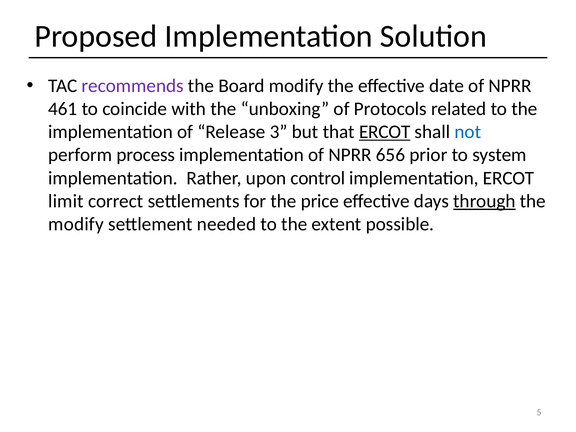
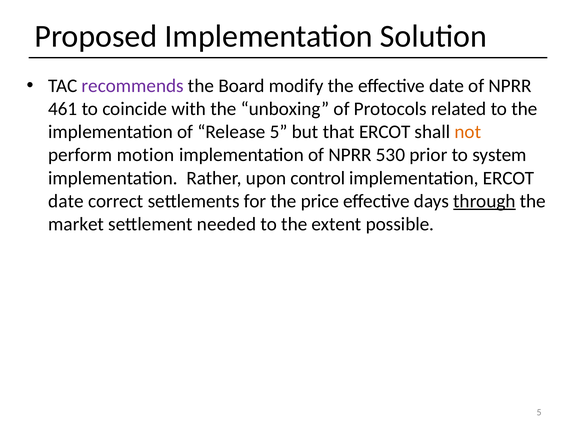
Release 3: 3 -> 5
ERCOT at (385, 132) underline: present -> none
not colour: blue -> orange
process: process -> motion
656: 656 -> 530
limit at (66, 201): limit -> date
modify at (76, 224): modify -> market
